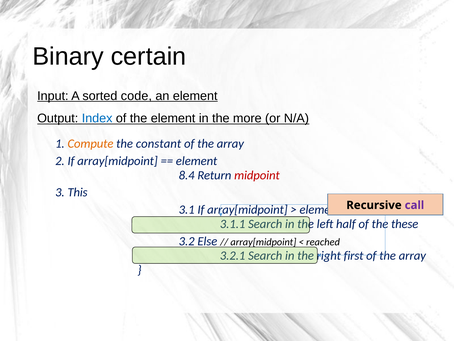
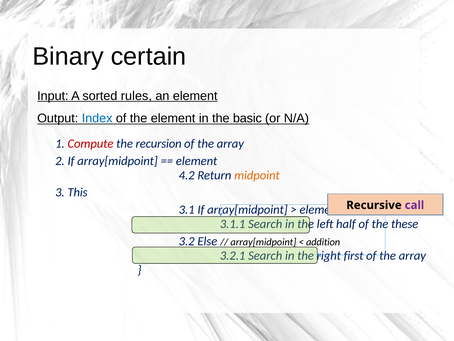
code: code -> rules
more: more -> basic
Compute colour: orange -> red
constant: constant -> recursion
8.4: 8.4 -> 4.2
midpoint colour: red -> orange
reached: reached -> addition
